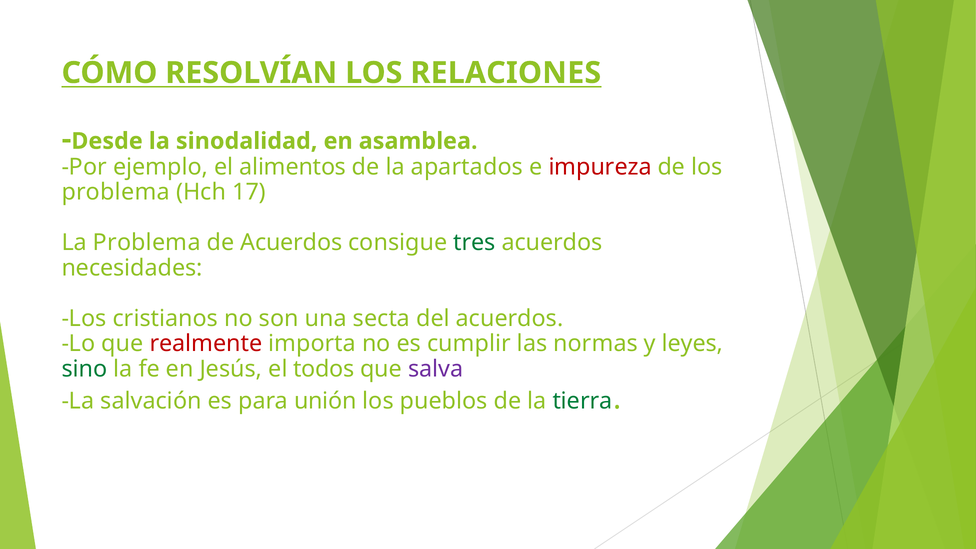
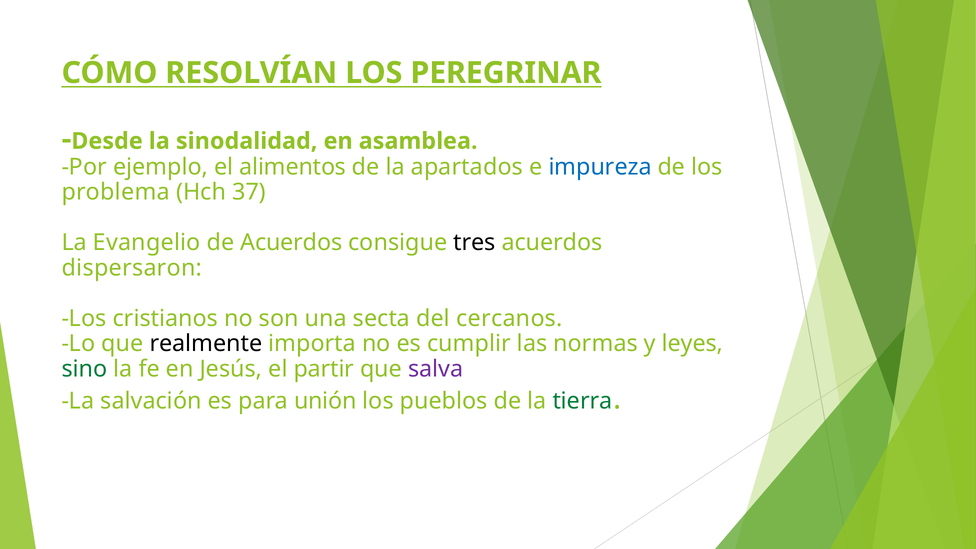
RELACIONES: RELACIONES -> PEREGRINAR
impureza colour: red -> blue
17: 17 -> 37
La Problema: Problema -> Evangelio
tres colour: green -> black
necesidades: necesidades -> dispersaron
del acuerdos: acuerdos -> cercanos
realmente colour: red -> black
todos: todos -> partir
